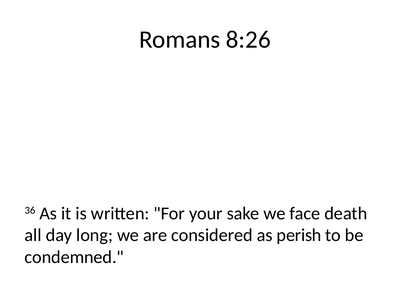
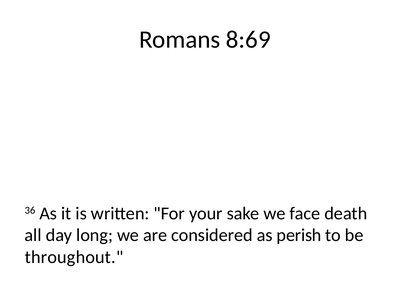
8:26: 8:26 -> 8:69
condemned: condemned -> throughout
